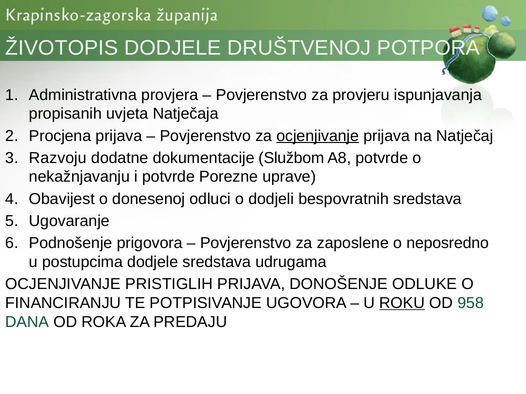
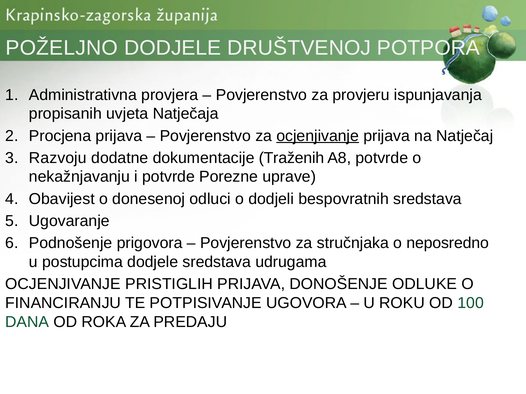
ŽIVOTOPIS: ŽIVOTOPIS -> POŽELJNO
Službom: Službom -> Traženih
zaposlene: zaposlene -> stručnjaka
ROKU underline: present -> none
958: 958 -> 100
